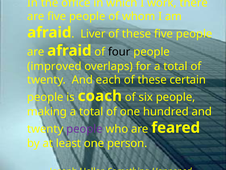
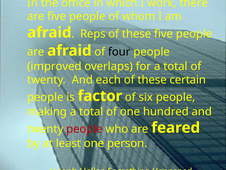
Liver: Liver -> Reps
coach: coach -> factor
people at (84, 129) colour: purple -> red
